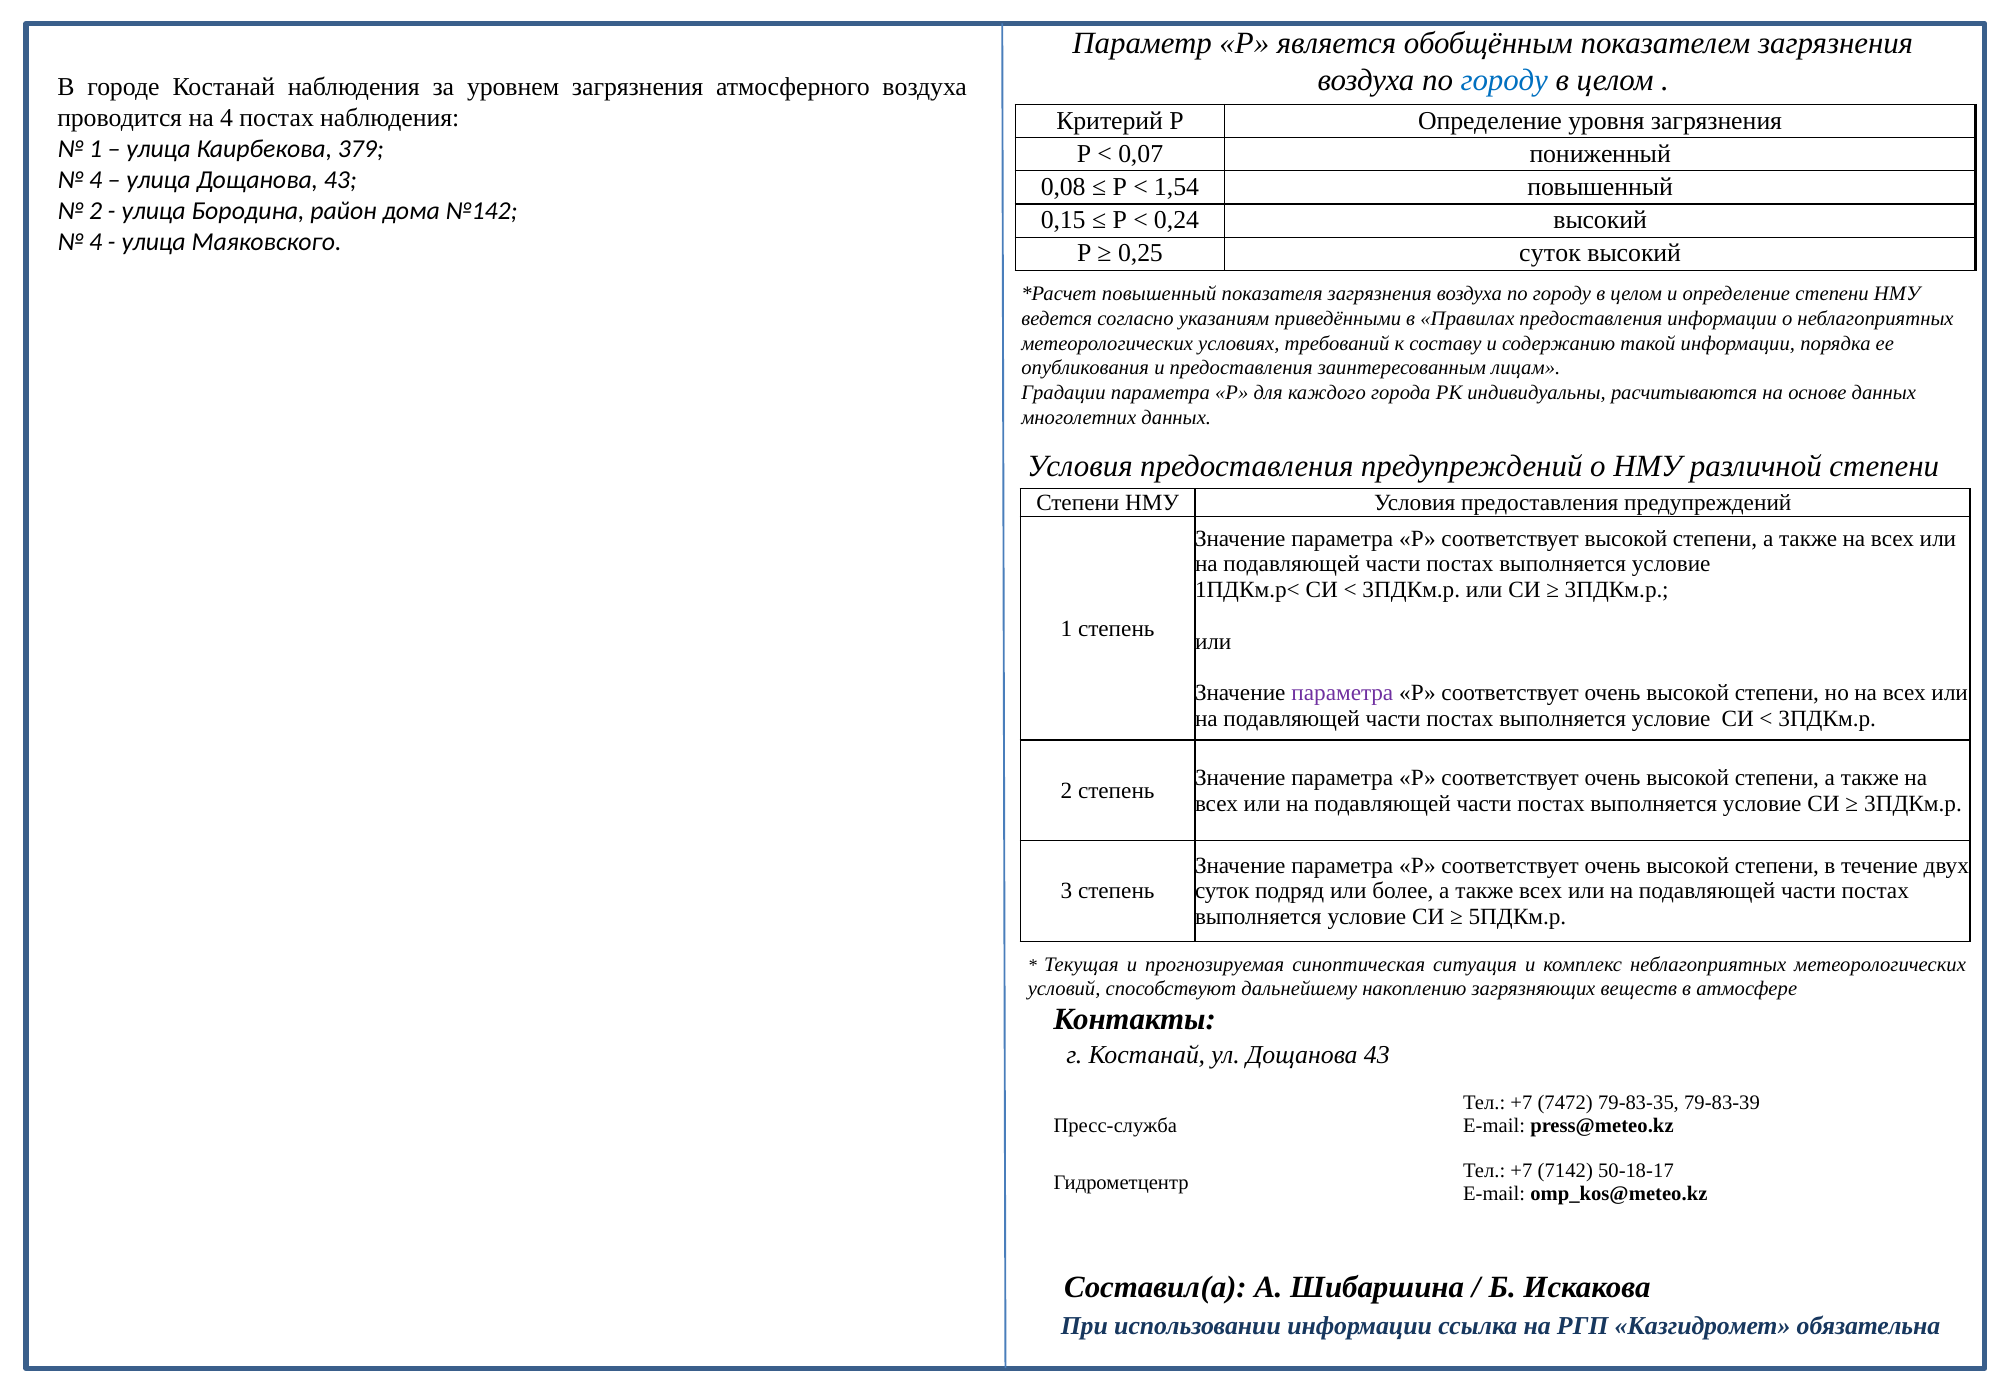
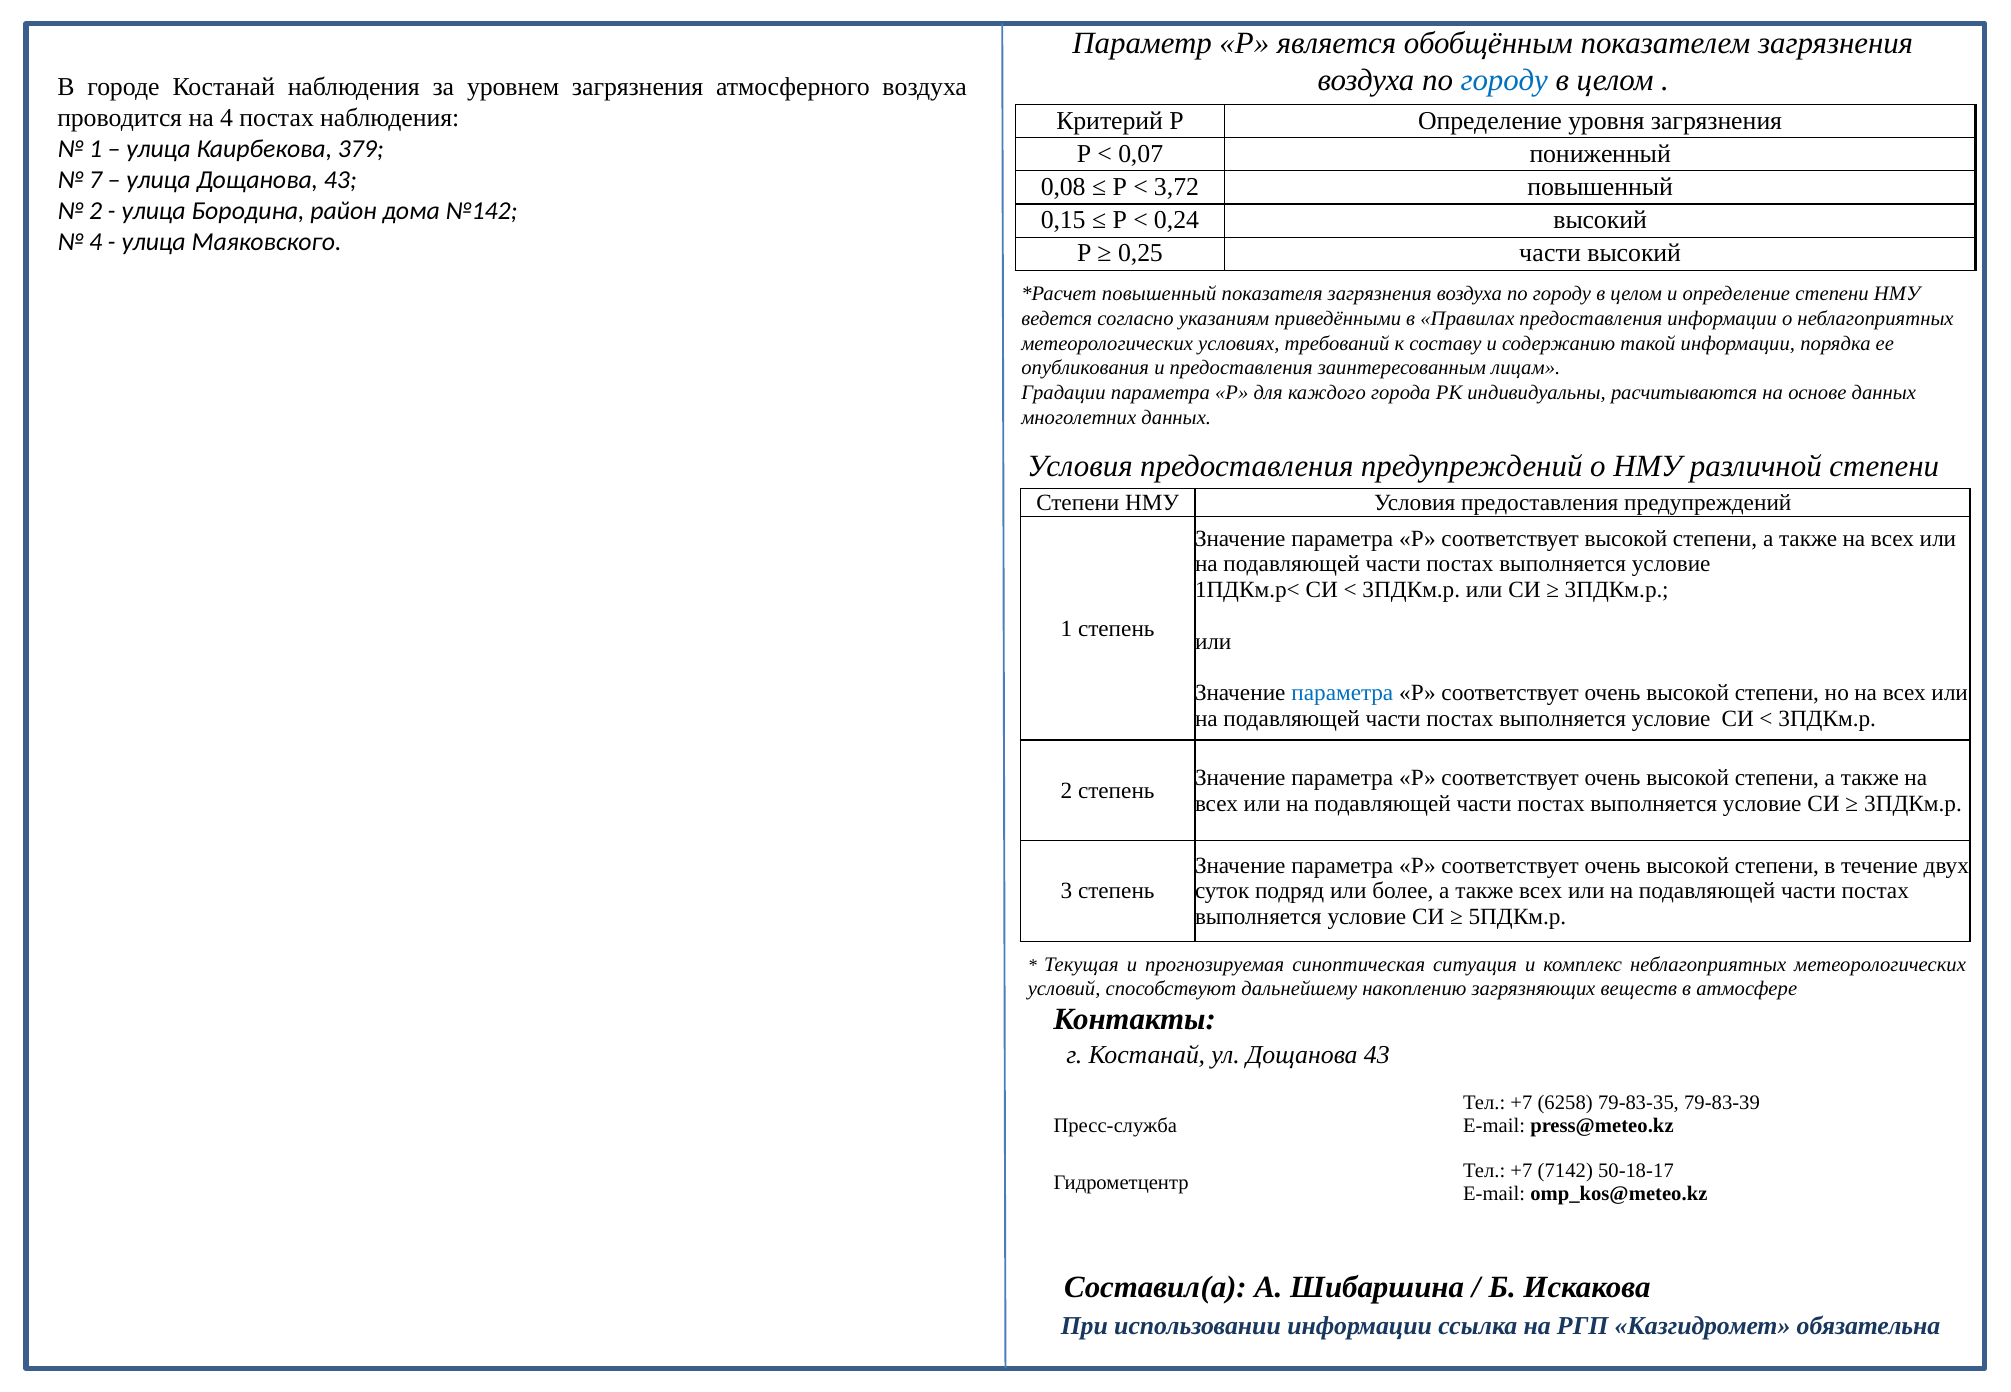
4 at (96, 180): 4 -> 7
1,54: 1,54 -> 3,72
0,25 суток: суток -> части
параметра at (1342, 693) colour: purple -> blue
7472: 7472 -> 6258
